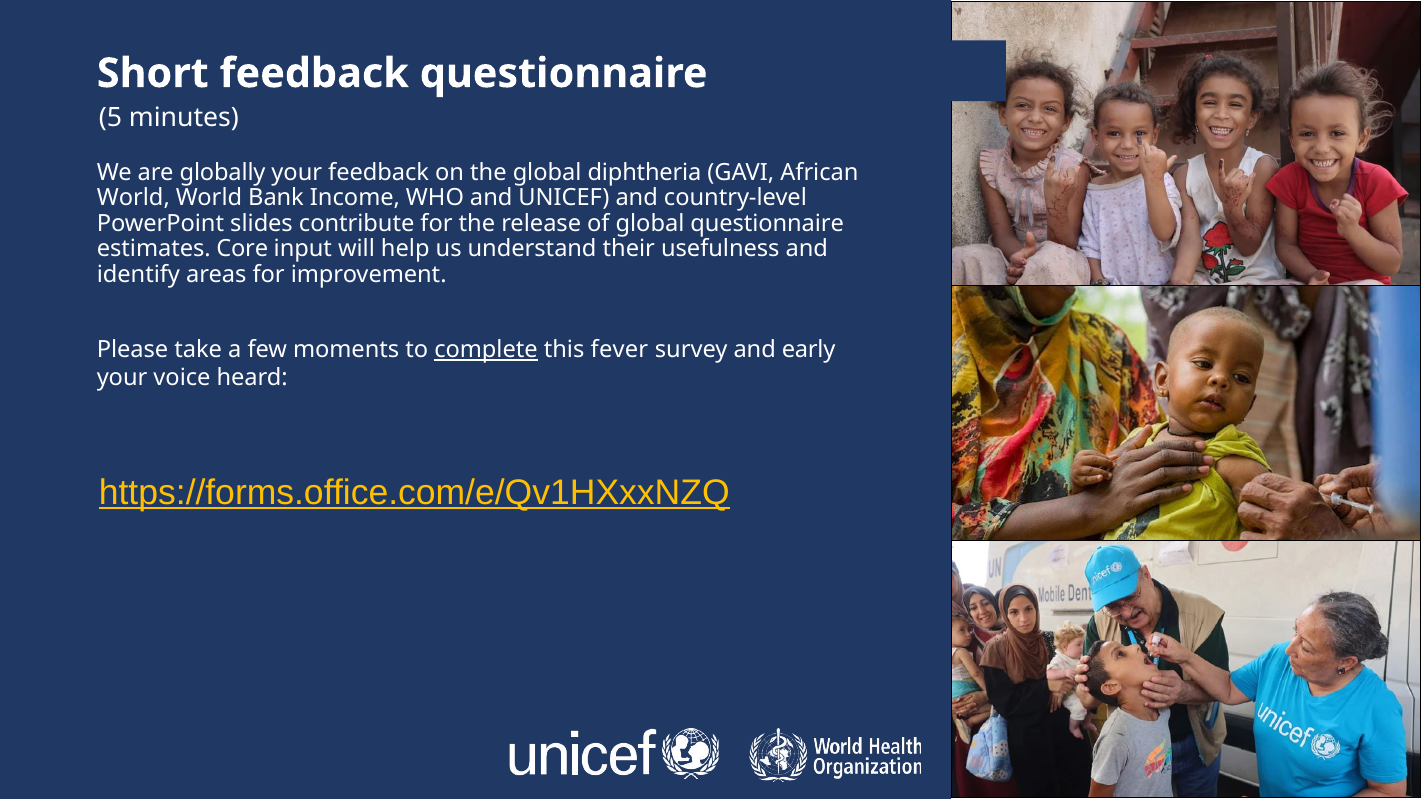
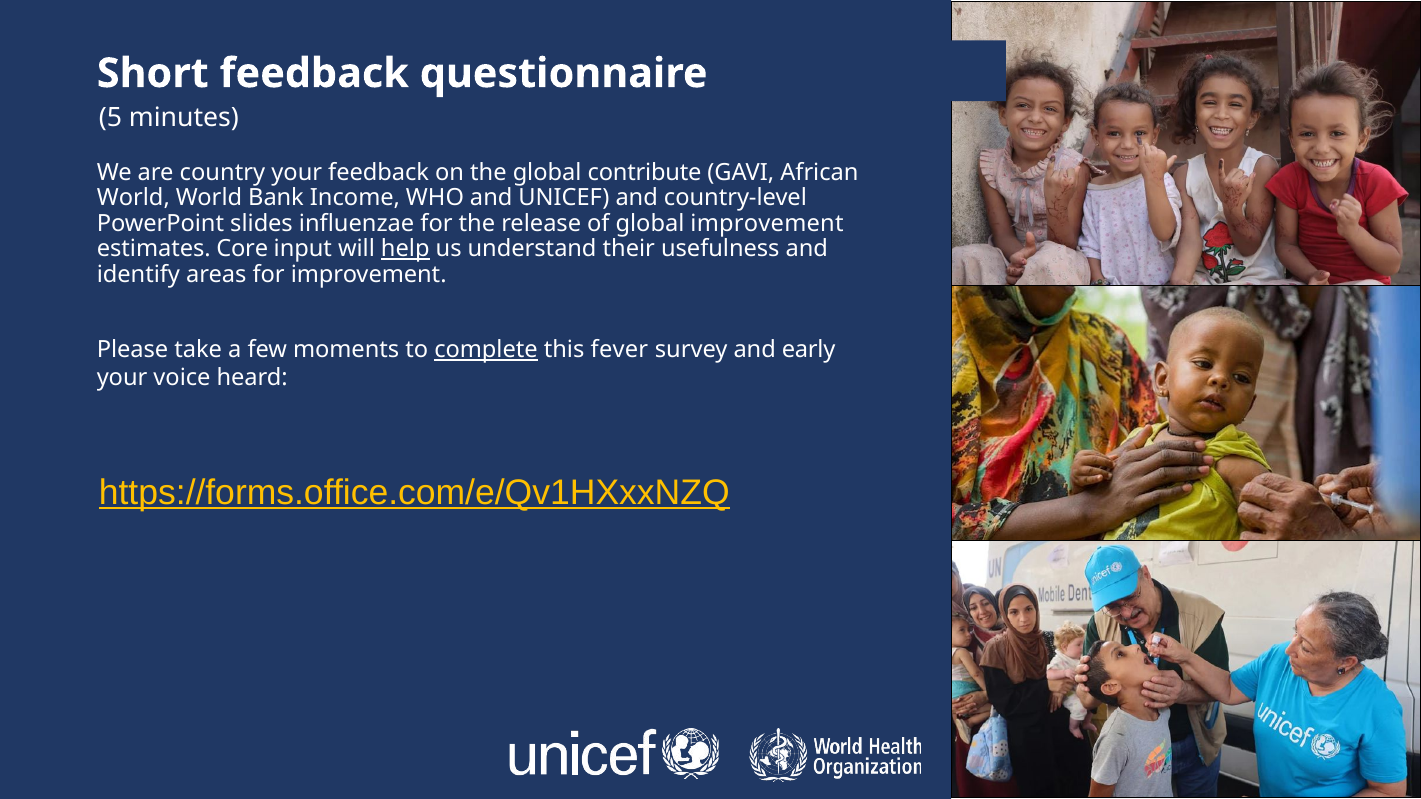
globally: globally -> country
diphtheria: diphtheria -> contribute
contribute: contribute -> influenzae
global questionnaire: questionnaire -> improvement
help underline: none -> present
